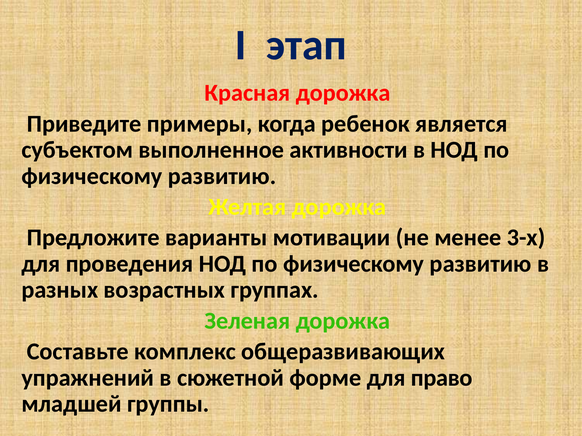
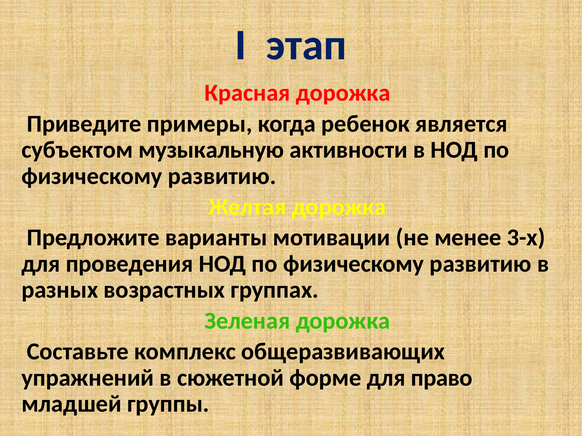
выполненное: выполненное -> музыкальную
